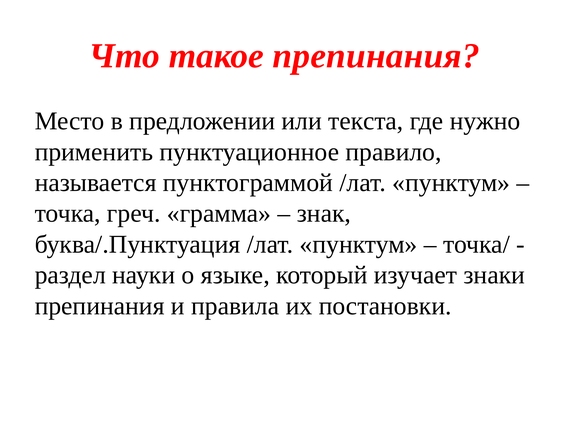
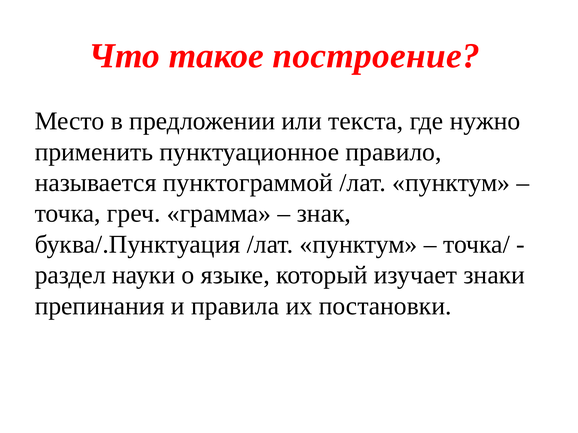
такое препинания: препинания -> построение
